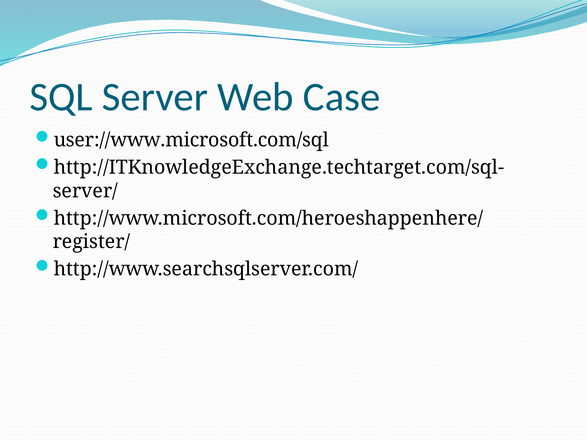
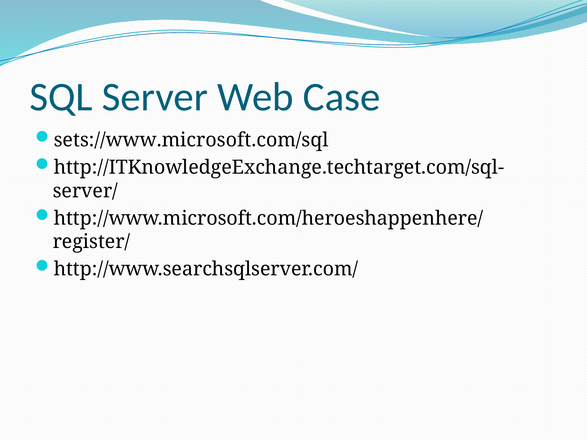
user://www.microsoft.com/sql: user://www.microsoft.com/sql -> sets://www.microsoft.com/sql
